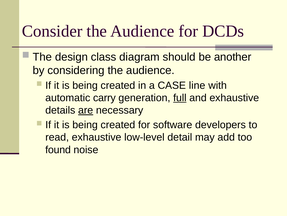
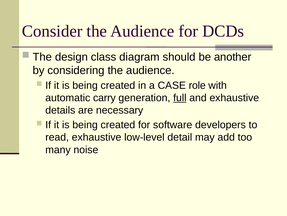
line: line -> role
are underline: present -> none
found: found -> many
